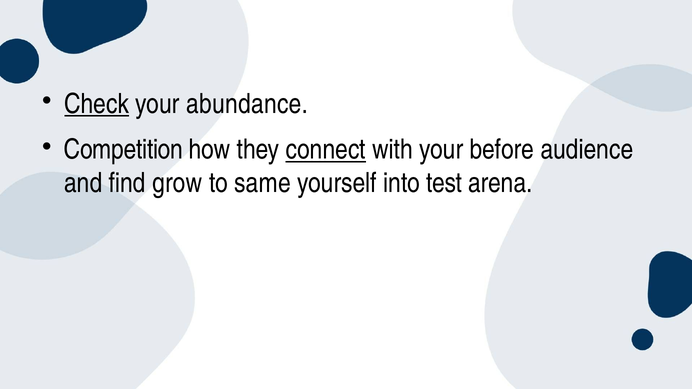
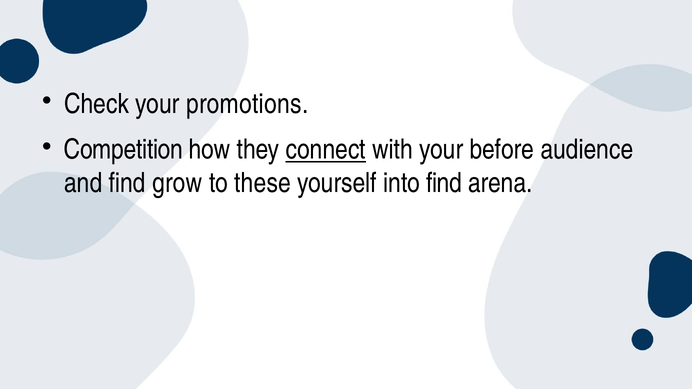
Check underline: present -> none
abundance: abundance -> promotions
same: same -> these
into test: test -> find
